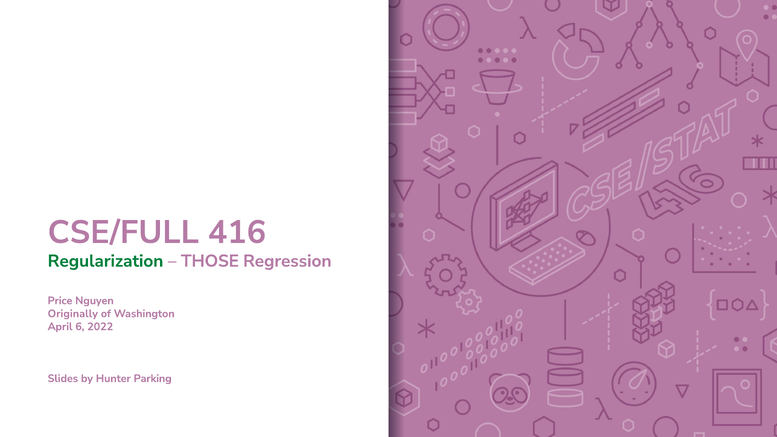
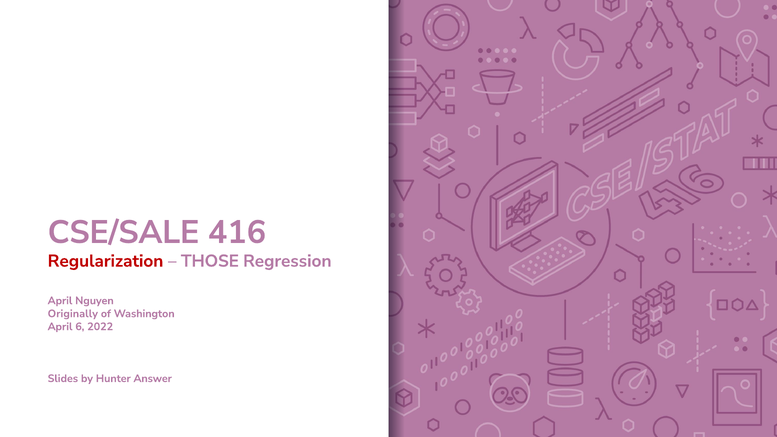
CSE/FULL: CSE/FULL -> CSE/SALE
Regularization colour: green -> red
Price at (60, 301): Price -> April
Parking: Parking -> Answer
